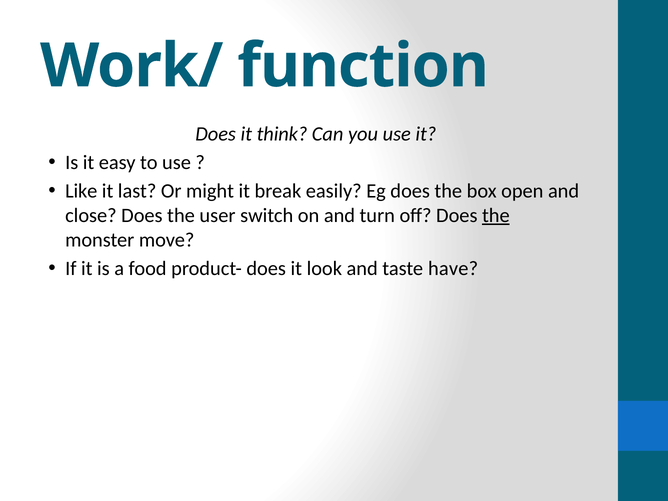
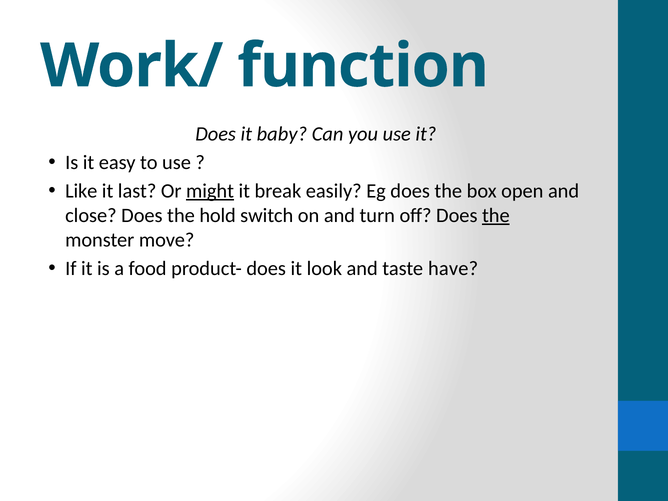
think: think -> baby
might underline: none -> present
user: user -> hold
